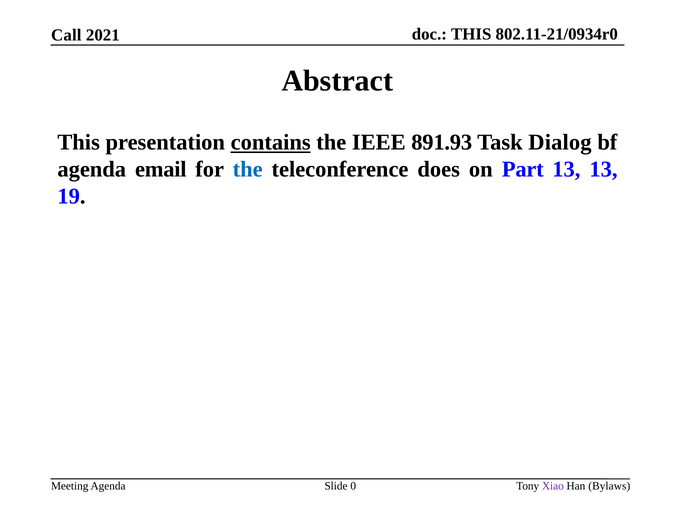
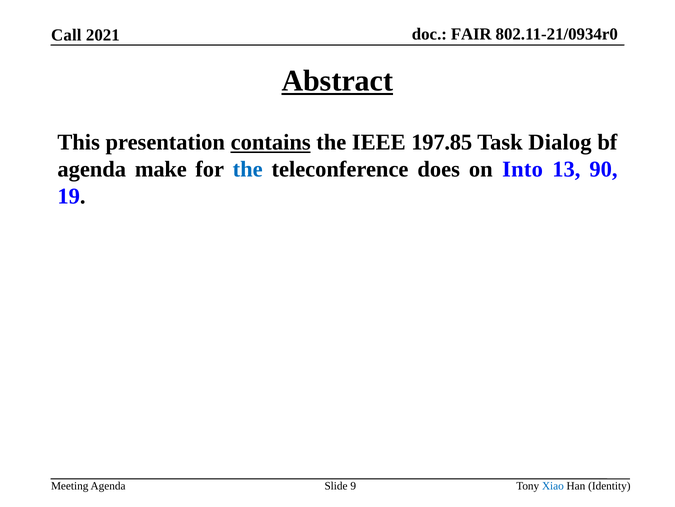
THIS at (471, 34): THIS -> FAIR
Abstract underline: none -> present
891.93: 891.93 -> 197.85
email: email -> make
Part: Part -> Into
13 13: 13 -> 90
0: 0 -> 9
Xiao colour: purple -> blue
Bylaws: Bylaws -> Identity
